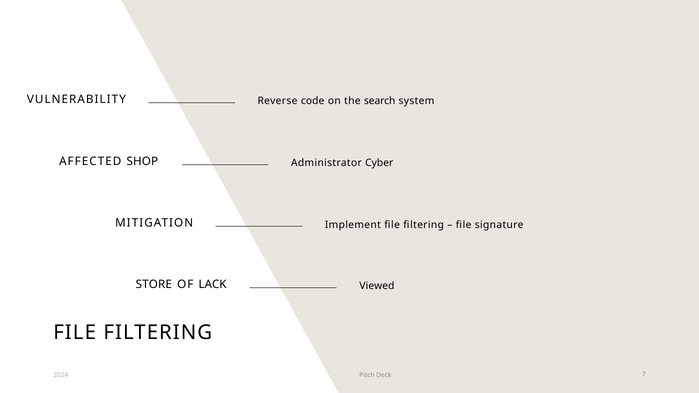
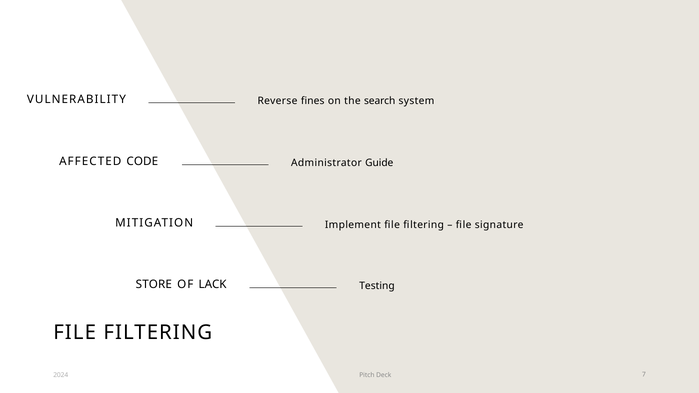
code: code -> fines
SHOP: SHOP -> CODE
Cyber: Cyber -> Guide
Viewed: Viewed -> Testing
